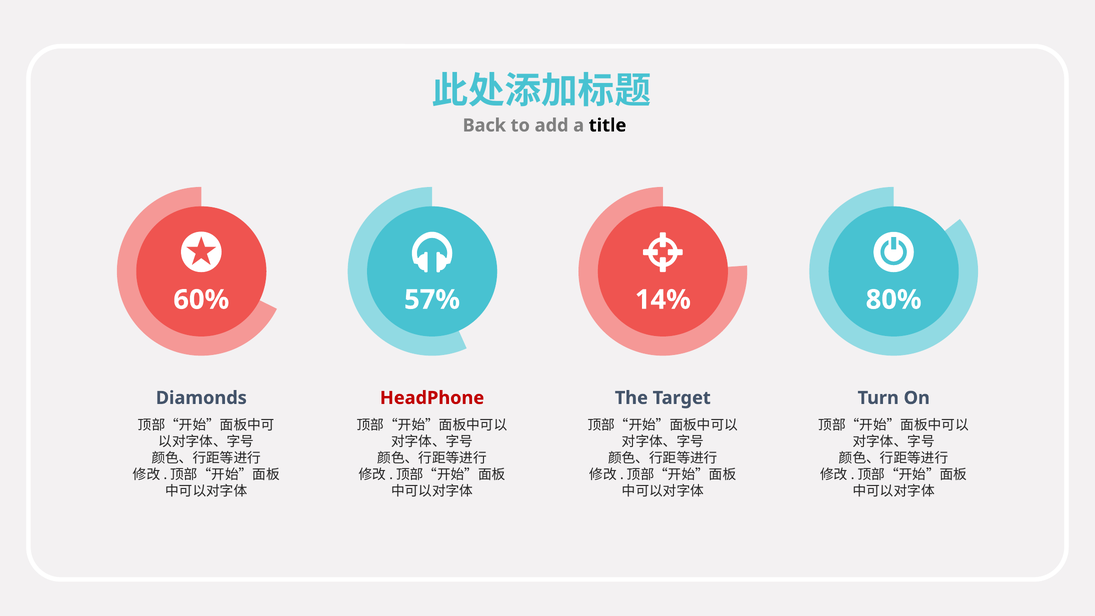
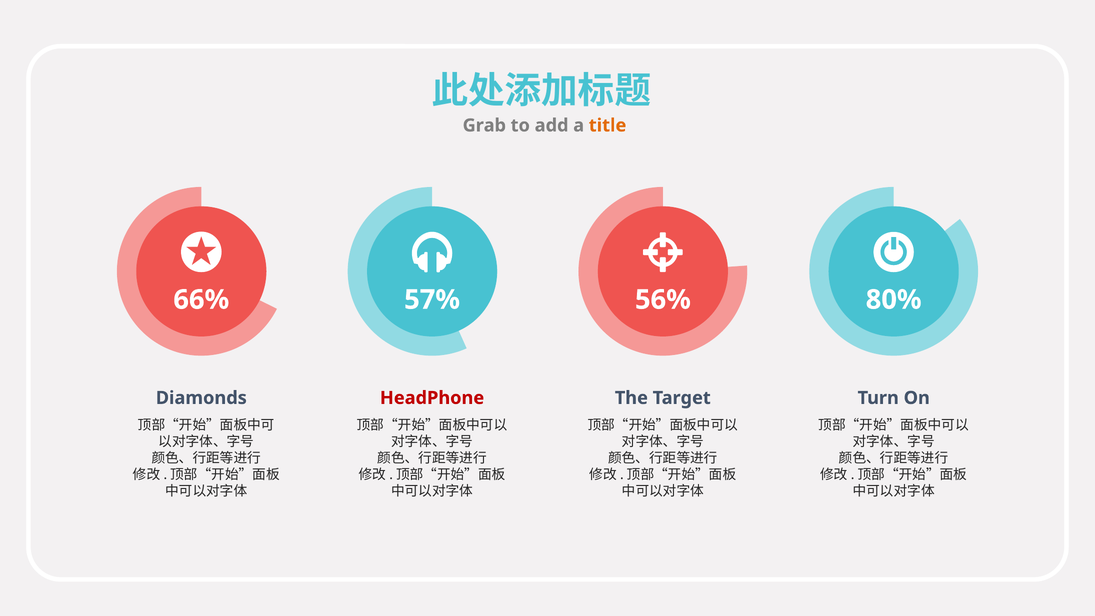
Back: Back -> Grab
title colour: black -> orange
60%: 60% -> 66%
14%: 14% -> 56%
